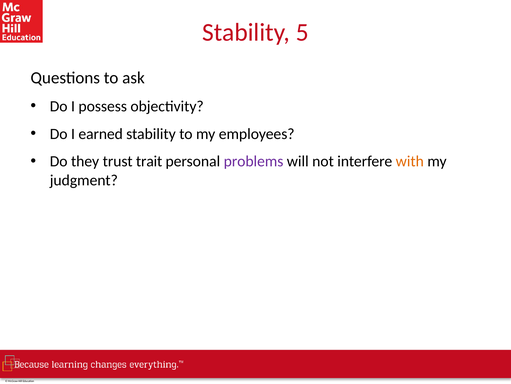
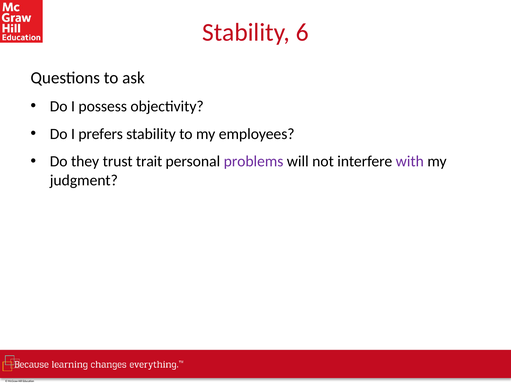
5: 5 -> 6
earned: earned -> prefers
with colour: orange -> purple
